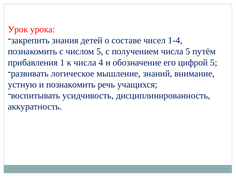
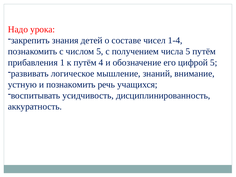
Урок: Урок -> Надо
к числа: числа -> путём
